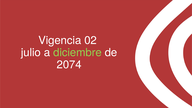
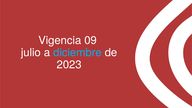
02: 02 -> 09
diciembre colour: light green -> light blue
2074: 2074 -> 2023
